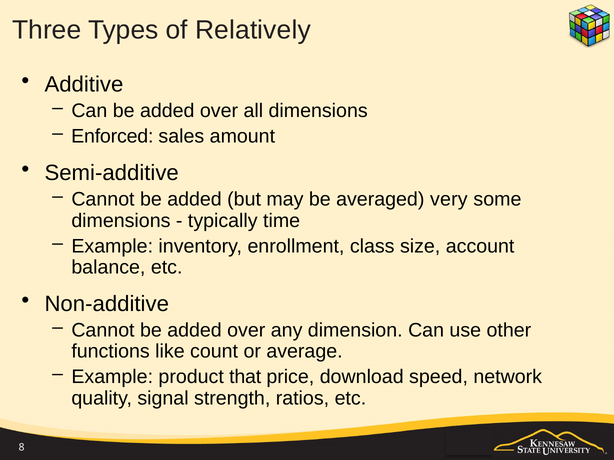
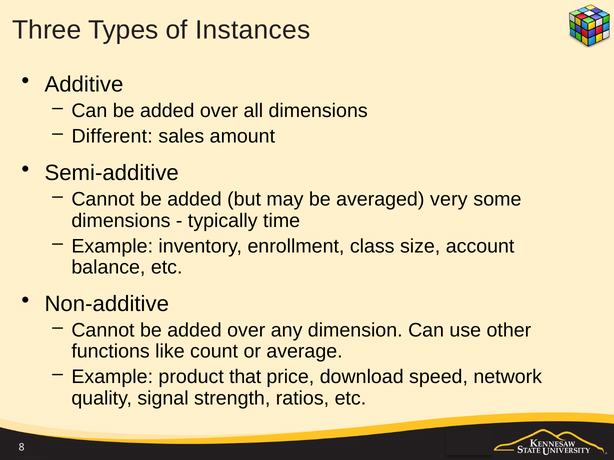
Relatively: Relatively -> Instances
Enforced: Enforced -> Different
